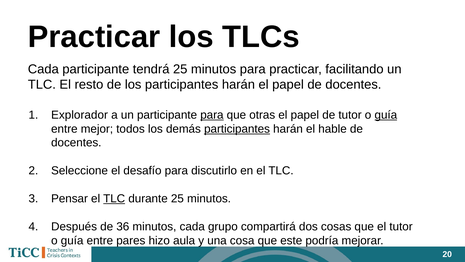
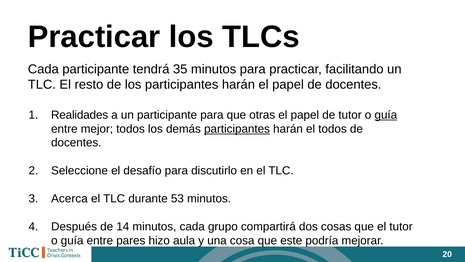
tendrá 25: 25 -> 35
Explorador: Explorador -> Realidades
para at (212, 115) underline: present -> none
el hable: hable -> todos
Pensar: Pensar -> Acerca
TLC at (114, 198) underline: present -> none
durante 25: 25 -> 53
36: 36 -> 14
